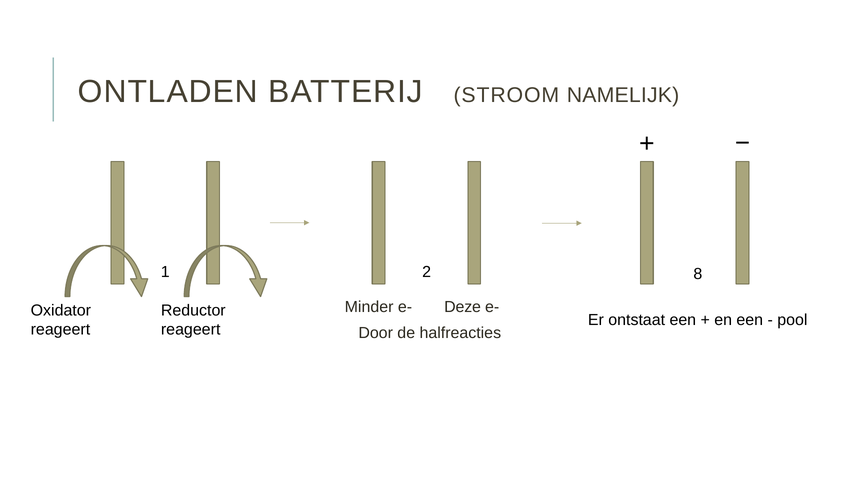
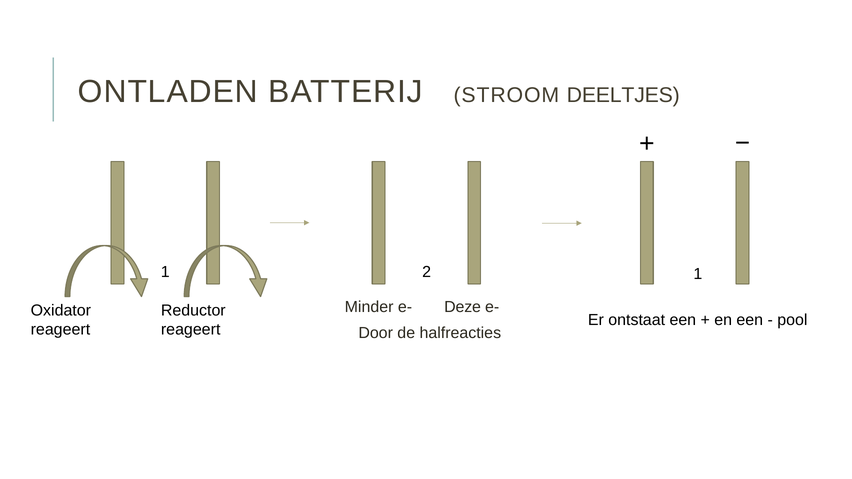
NAMELIJK: NAMELIJK -> DEELTJES
2 8: 8 -> 1
